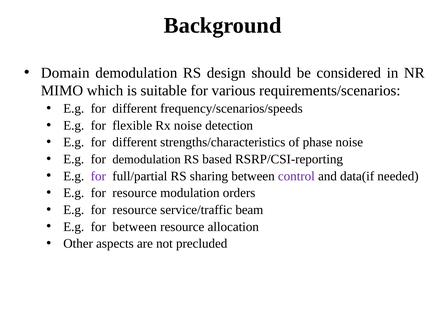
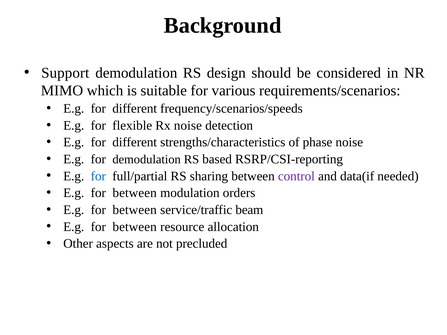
Domain: Domain -> Support
for at (98, 176) colour: purple -> blue
resource at (135, 193): resource -> between
resource at (135, 210): resource -> between
